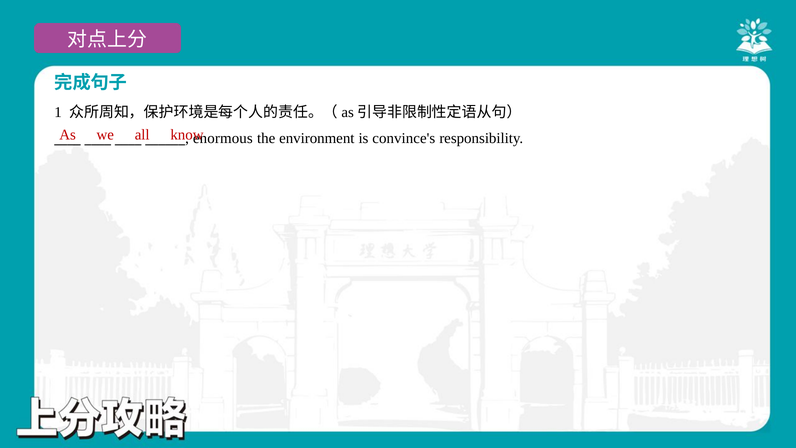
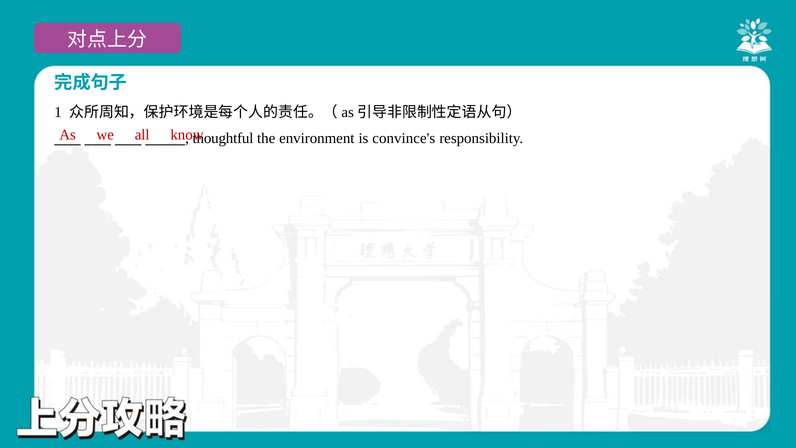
enormous: enormous -> thoughtful
